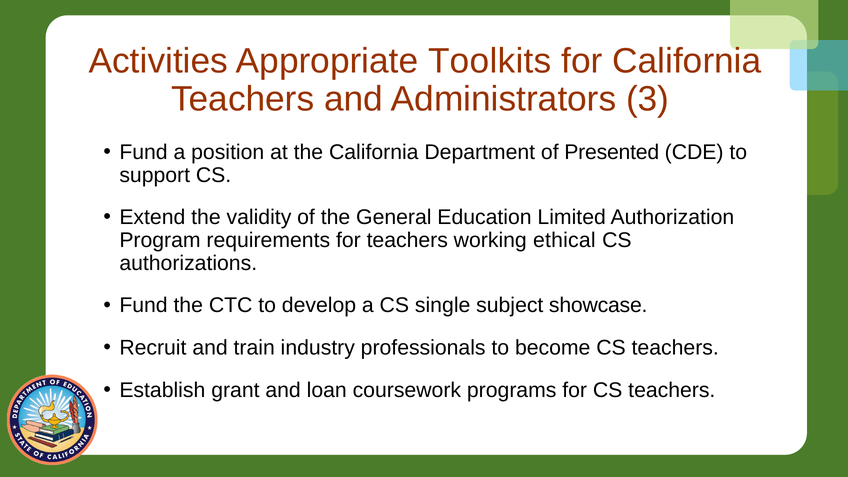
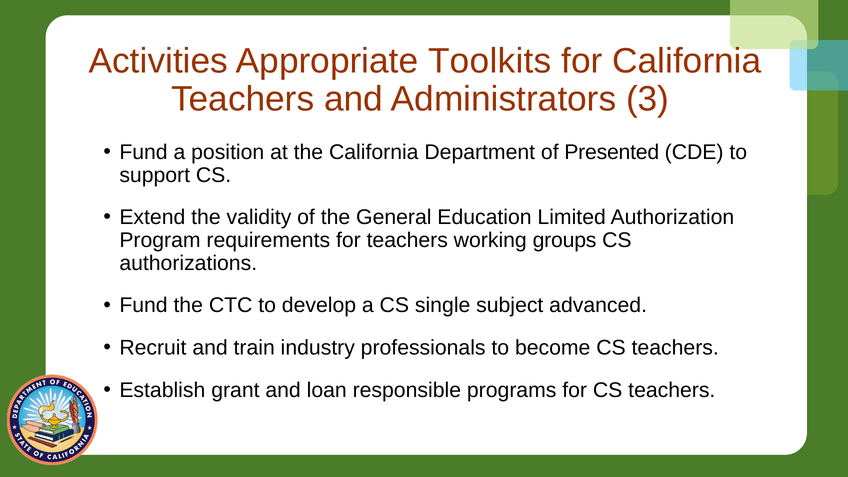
ethical: ethical -> groups
showcase: showcase -> advanced
coursework: coursework -> responsible
